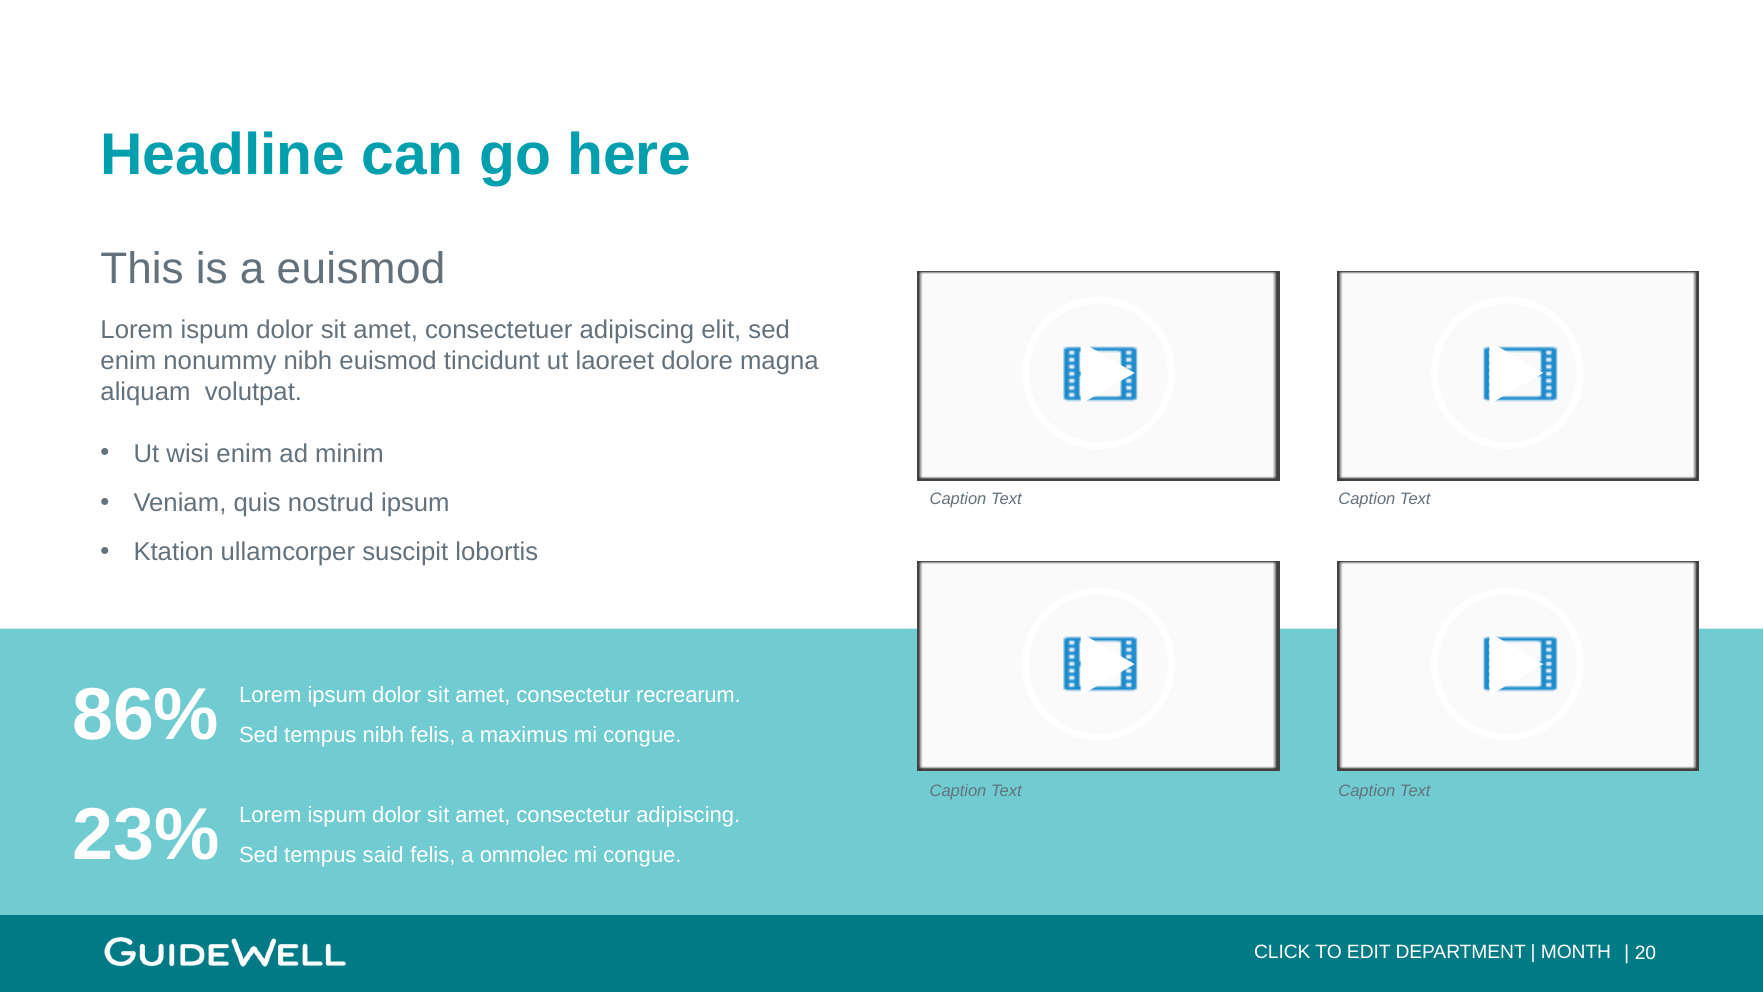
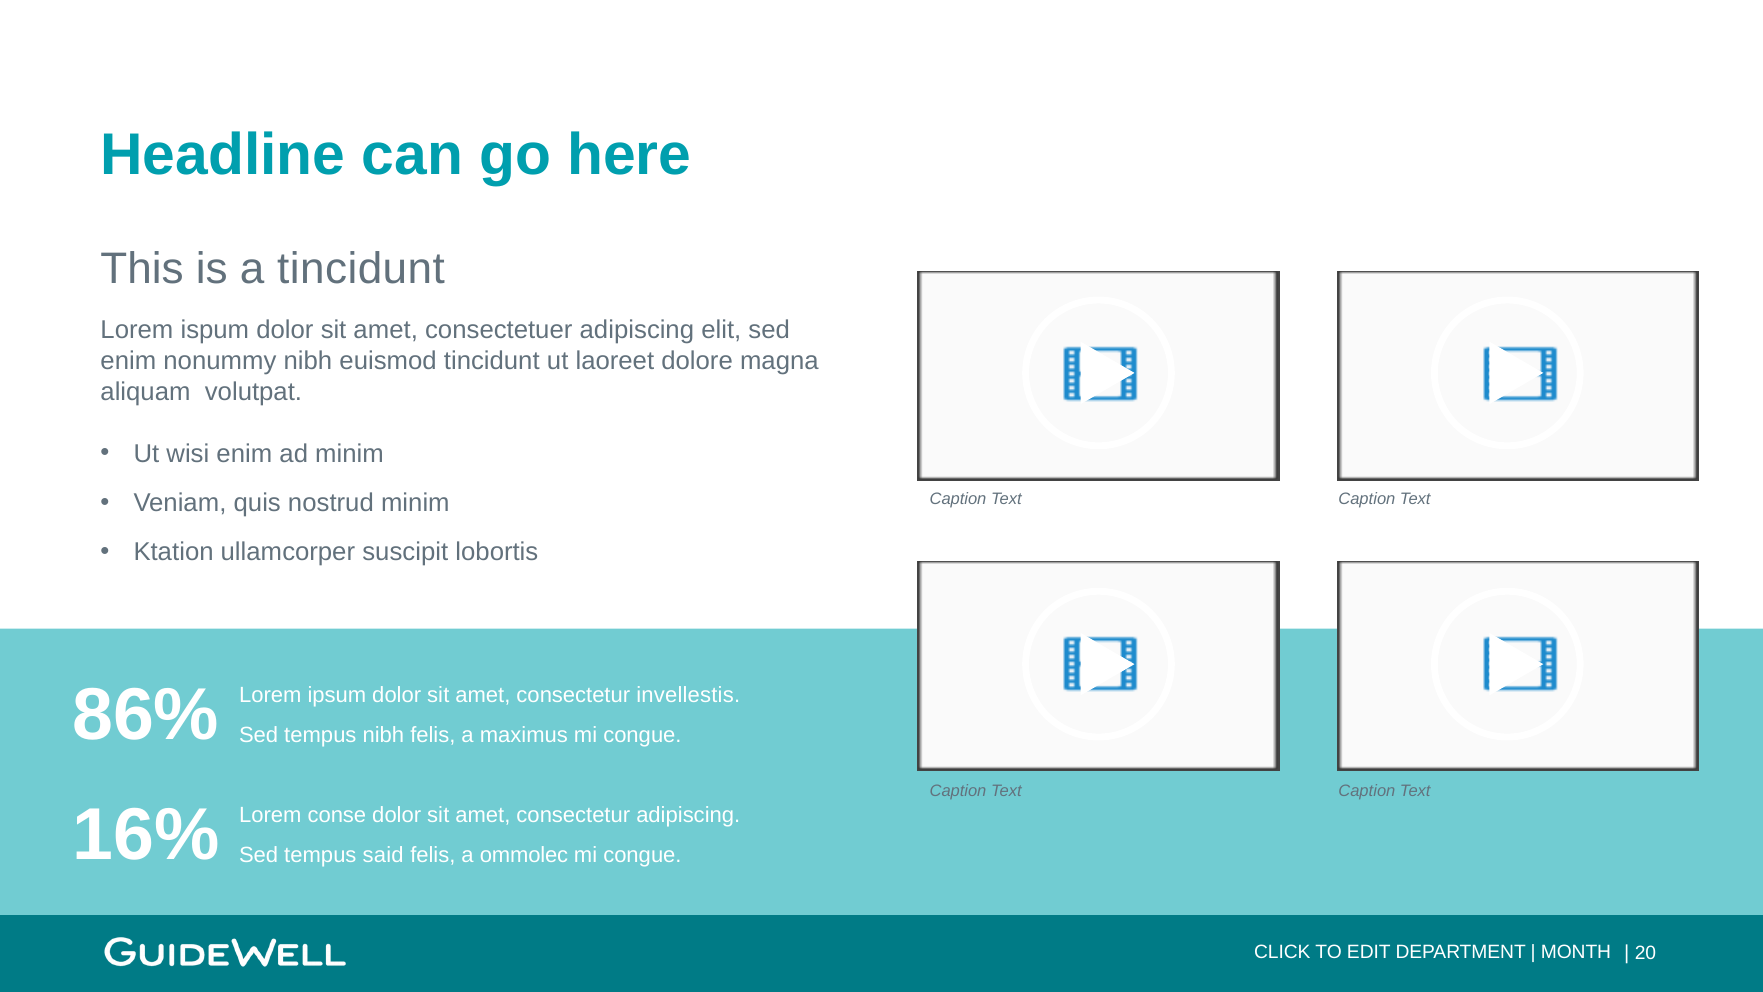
a euismod: euismod -> tincidunt
nostrud ipsum: ipsum -> minim
recrearum: recrearum -> invellestis
23%: 23% -> 16%
ispum at (337, 815): ispum -> conse
